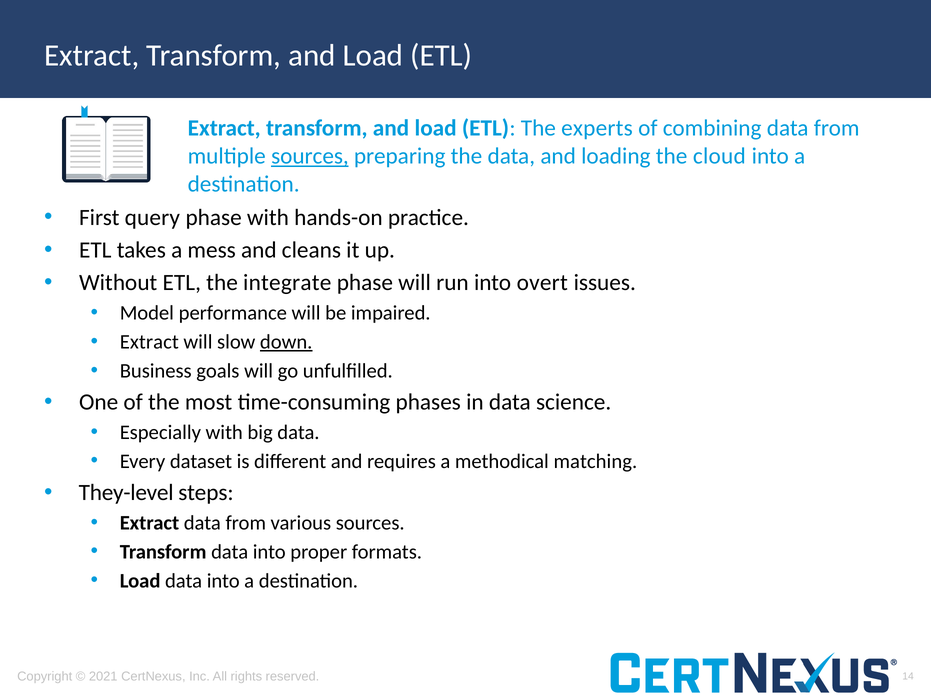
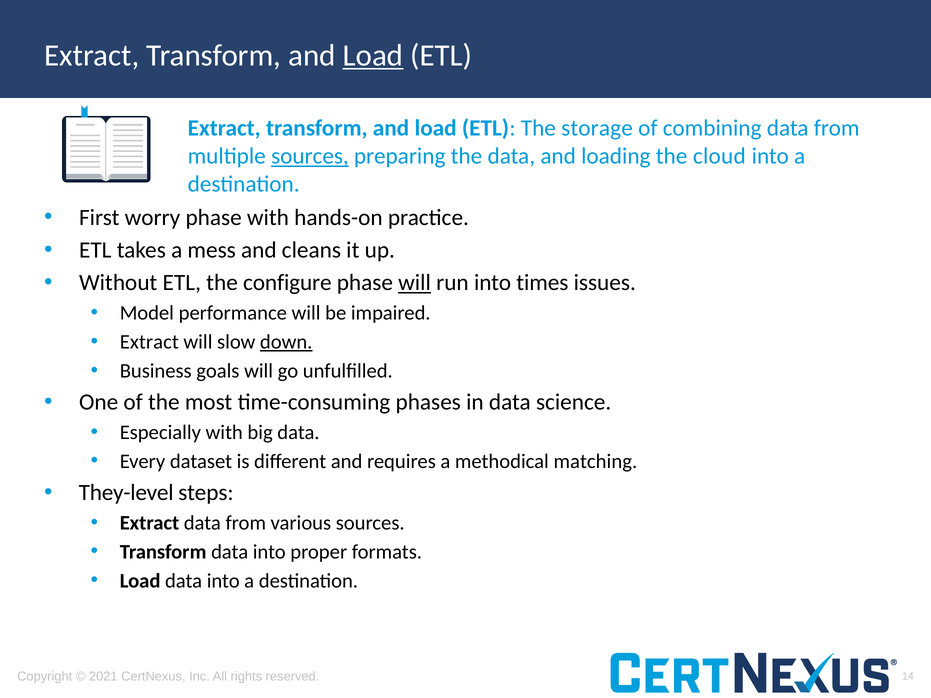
Load at (373, 55) underline: none -> present
experts: experts -> storage
query: query -> worry
integrate: integrate -> configure
will at (415, 283) underline: none -> present
overt: overt -> times
